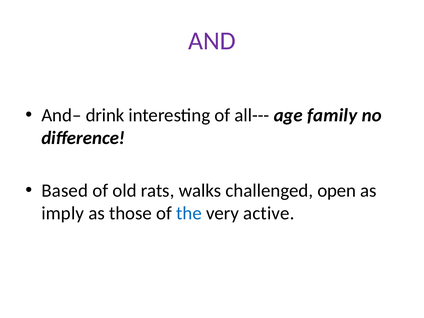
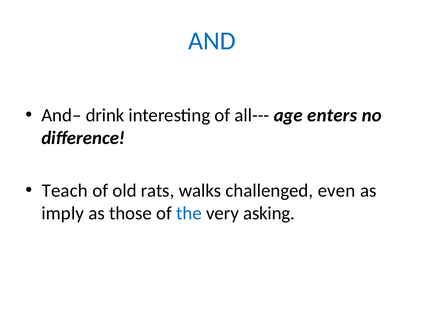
AND colour: purple -> blue
family: family -> enters
Based: Based -> Teach
open: open -> even
active: active -> asking
